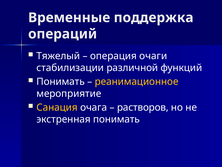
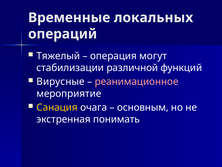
поддержка: поддержка -> локальных
очаги: очаги -> могут
Понимать at (61, 81): Понимать -> Вирусные
реанимационное colour: yellow -> pink
растворов: растворов -> основным
